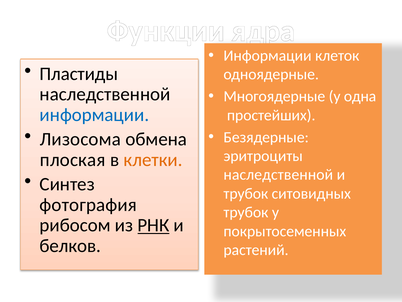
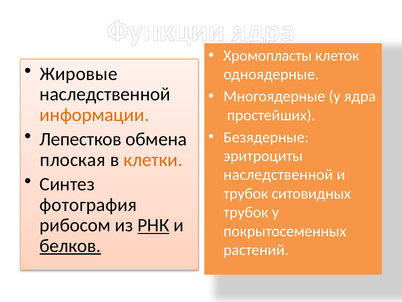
Информации at (268, 56): Информации -> Хромопласты
Пластиды: Пластиды -> Жировые
у одна: одна -> ядра
информации at (94, 115) colour: blue -> orange
Лизосома: Лизосома -> Лепестков
белков underline: none -> present
